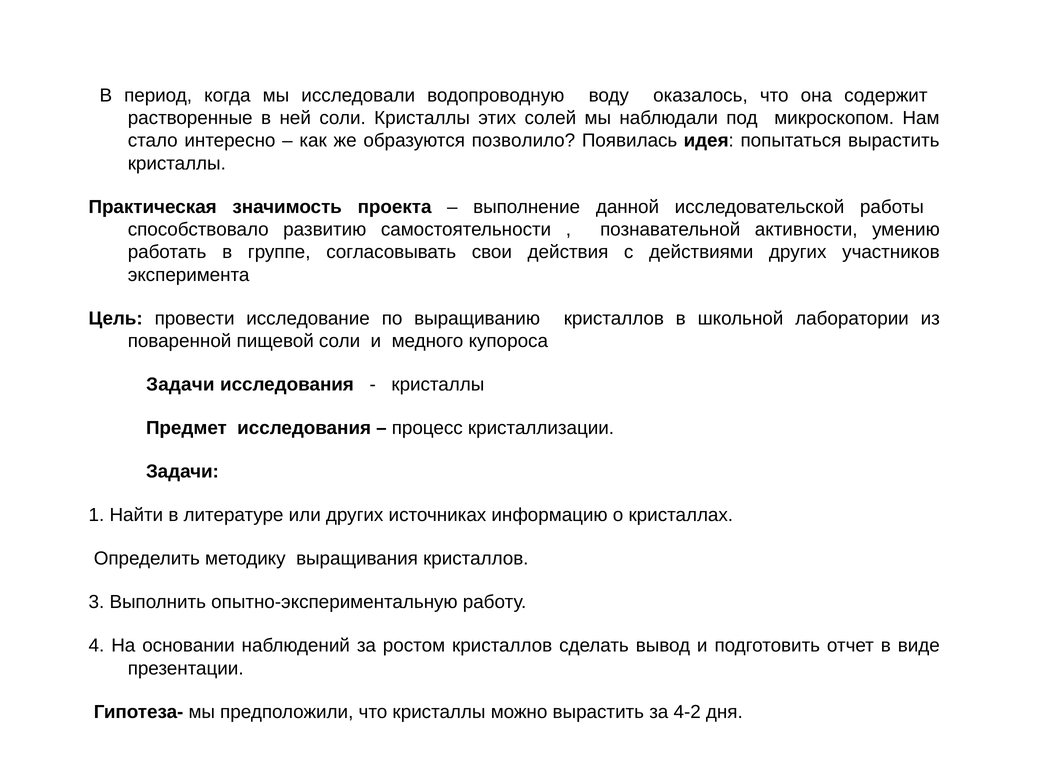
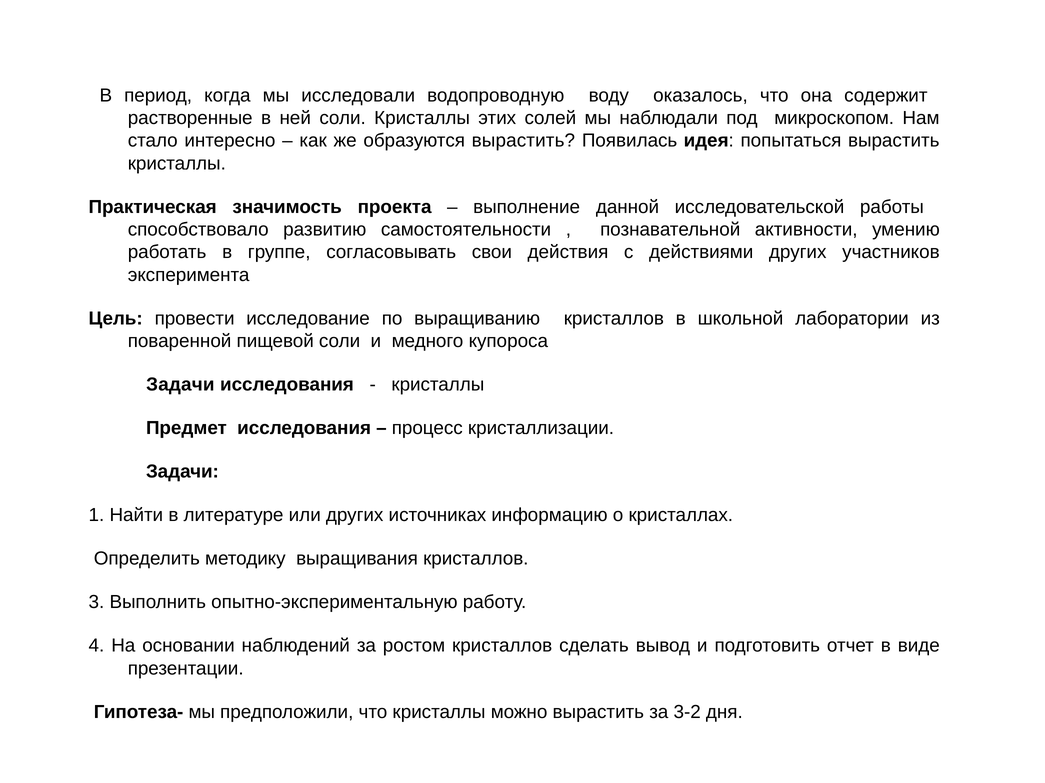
образуются позволило: позволило -> вырастить
4-2: 4-2 -> 3-2
